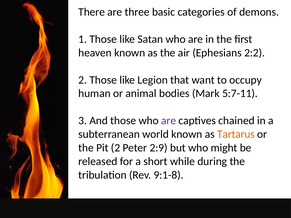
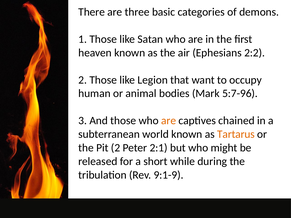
5:7-11: 5:7-11 -> 5:7-96
are at (169, 121) colour: purple -> orange
2:9: 2:9 -> 2:1
9:1-8: 9:1-8 -> 9:1-9
